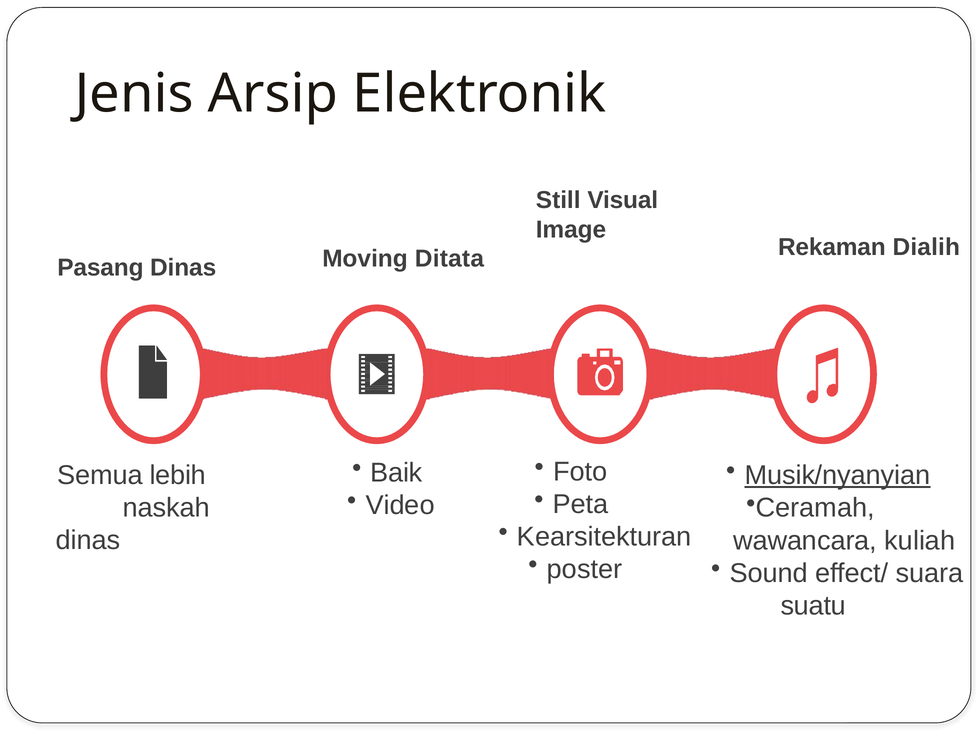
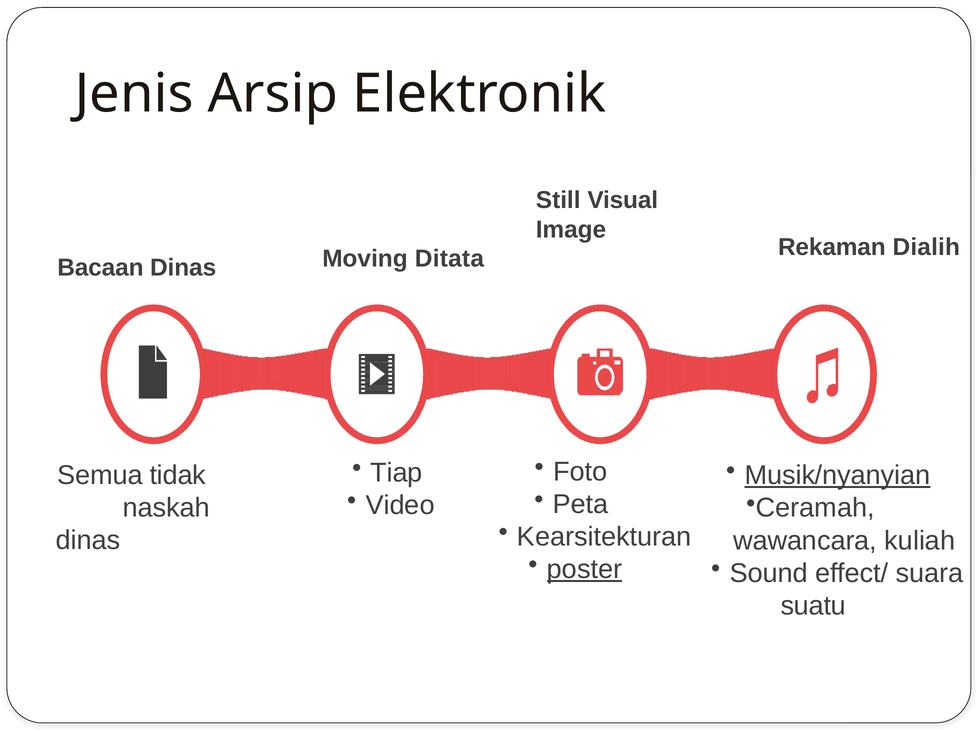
Pasang: Pasang -> Bacaan
Baik: Baik -> Tiap
lebih: lebih -> tidak
poster underline: none -> present
